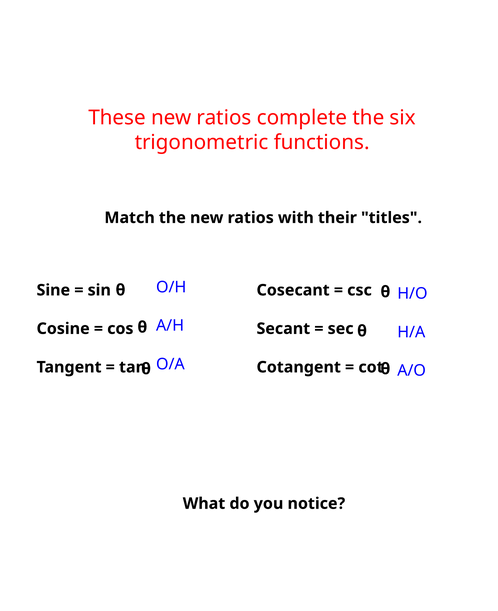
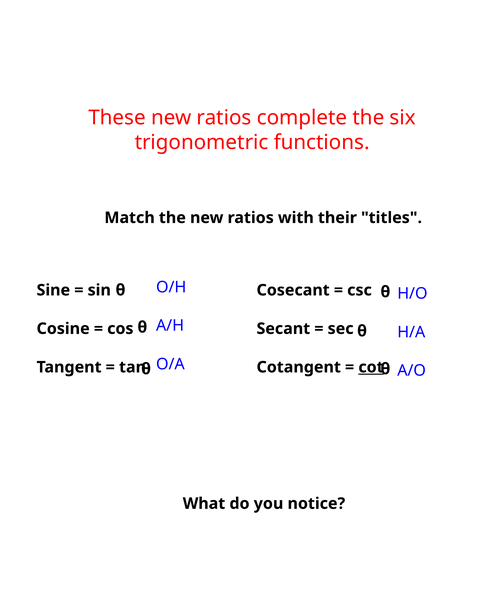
cot underline: none -> present
